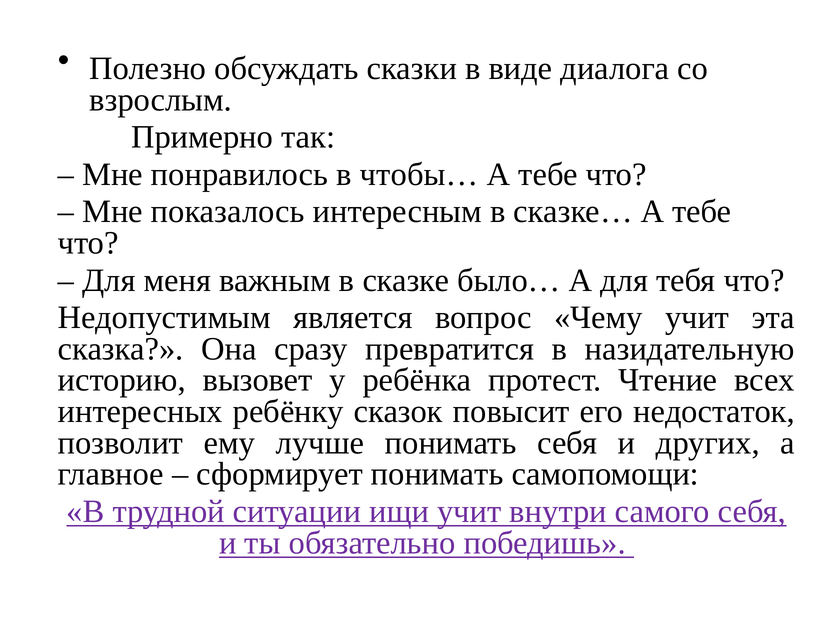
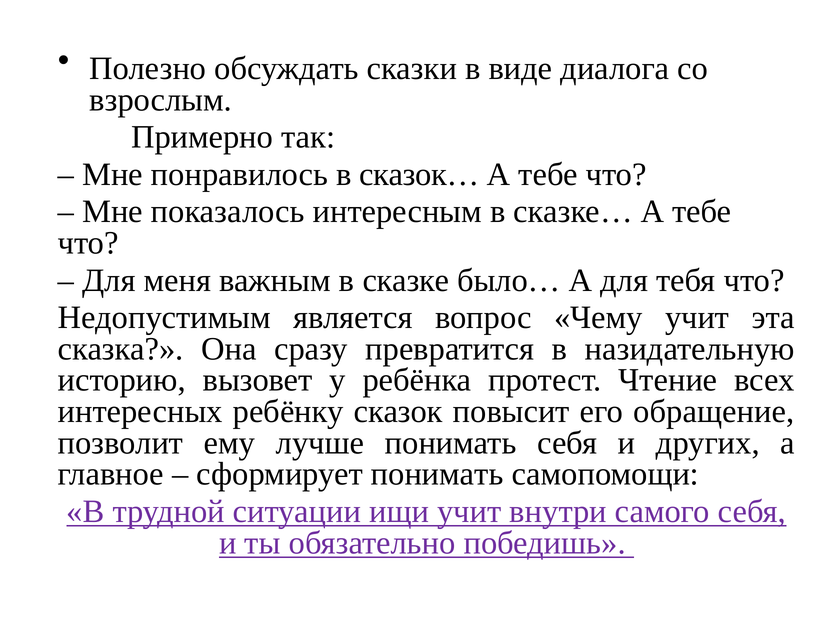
чтобы…: чтобы… -> сказок…
недостаток: недостаток -> обращение
